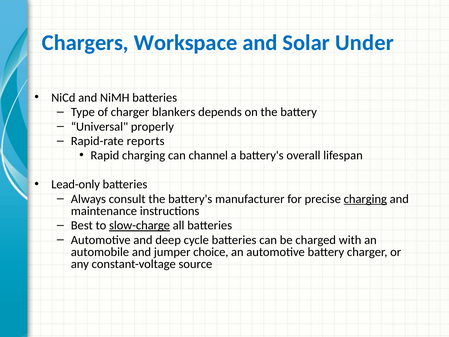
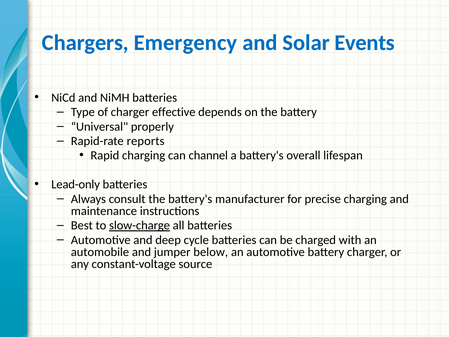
Workspace: Workspace -> Emergency
Under: Under -> Events
blankers: blankers -> effective
charging at (365, 199) underline: present -> none
choice: choice -> below
